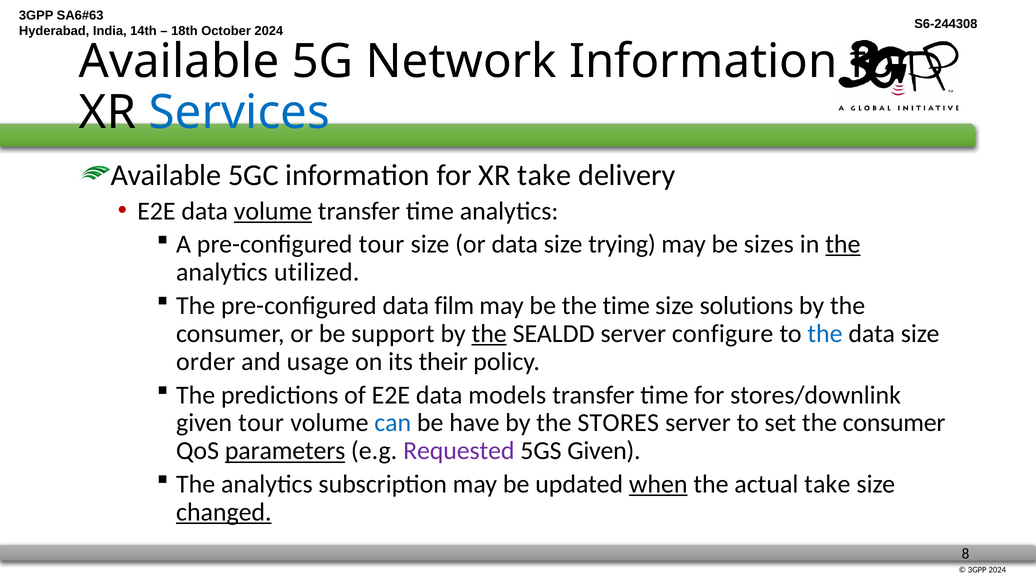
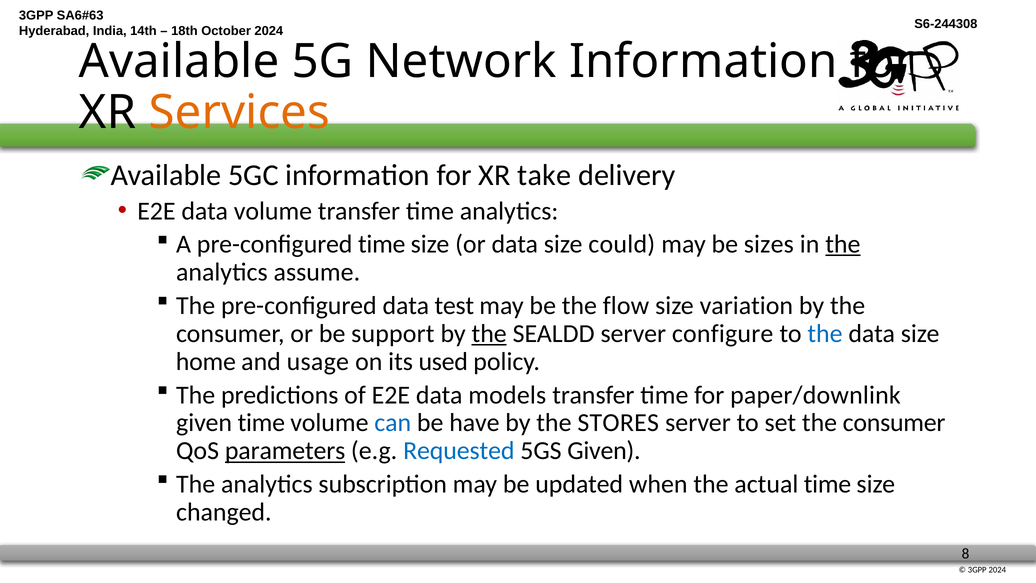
Services colour: blue -> orange
volume at (273, 211) underline: present -> none
pre-configured tour: tour -> time
trying: trying -> could
utilized: utilized -> assume
film: film -> test
the time: time -> flow
solutions: solutions -> variation
order: order -> home
their: their -> used
stores/downlink: stores/downlink -> paper/downlink
given tour: tour -> time
Requested colour: purple -> blue
when underline: present -> none
actual take: take -> time
changed underline: present -> none
